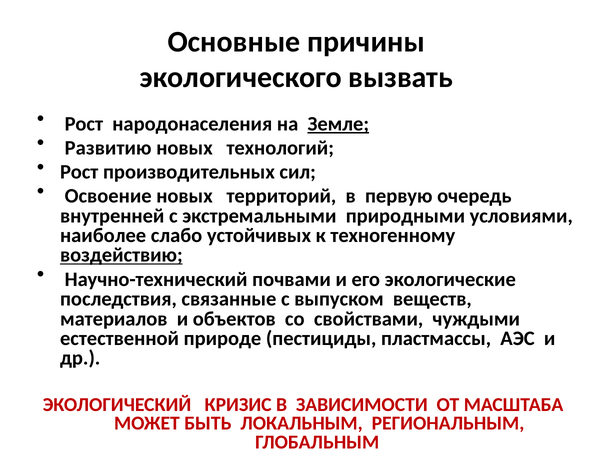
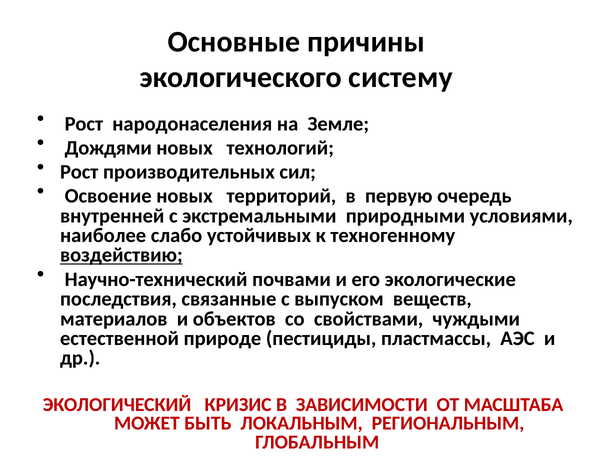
вызвать: вызвать -> систему
Земле underline: present -> none
Развитию: Развитию -> Дождями
